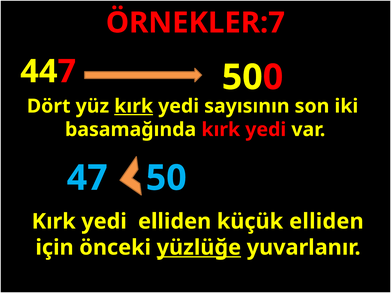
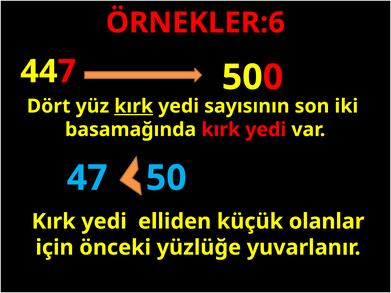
ÖRNEKLER:7: ÖRNEKLER:7 -> ÖRNEKLER:6
küçük elliden: elliden -> olanlar
yüzlüğe underline: present -> none
